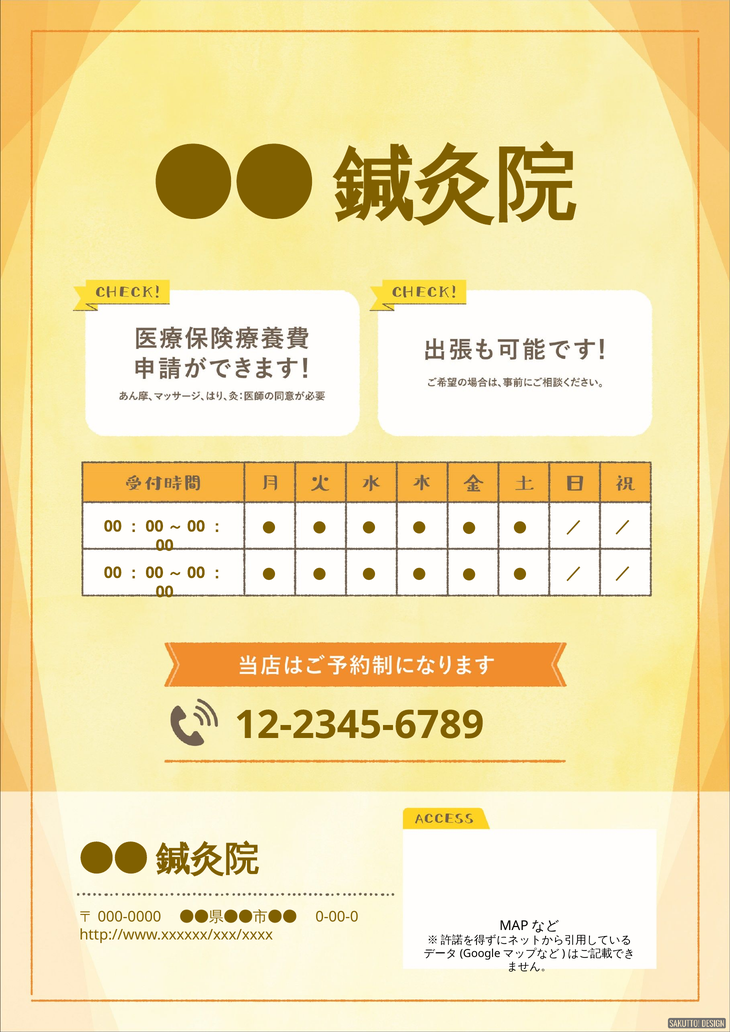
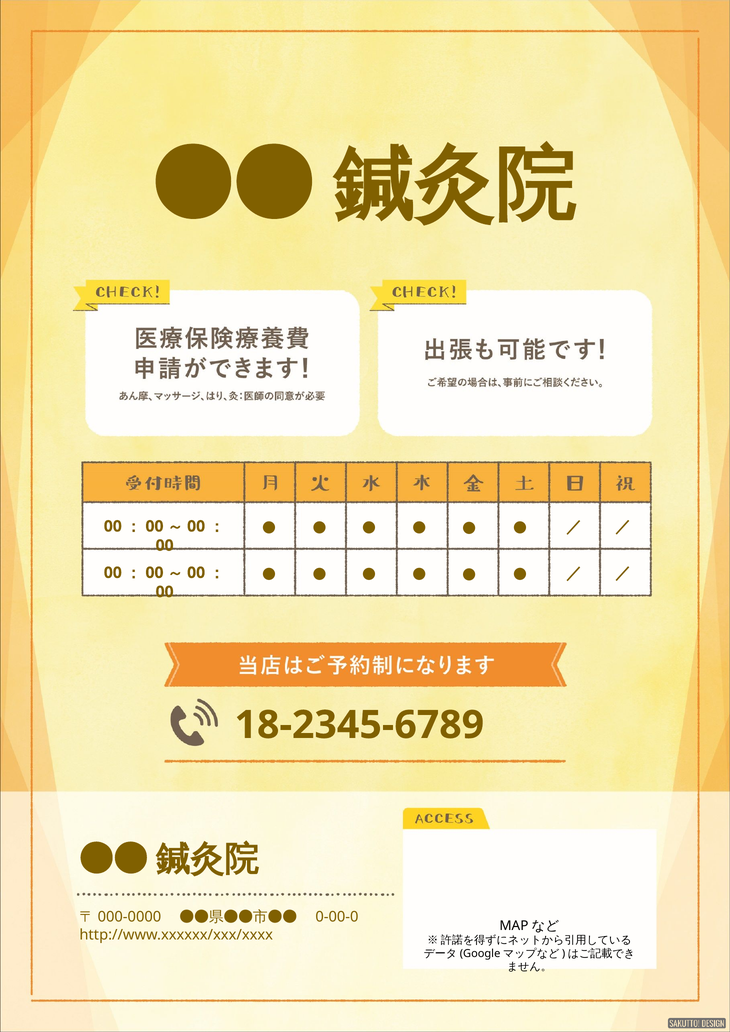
12-2345-6789: 12-2345-6789 -> 18-2345-6789
